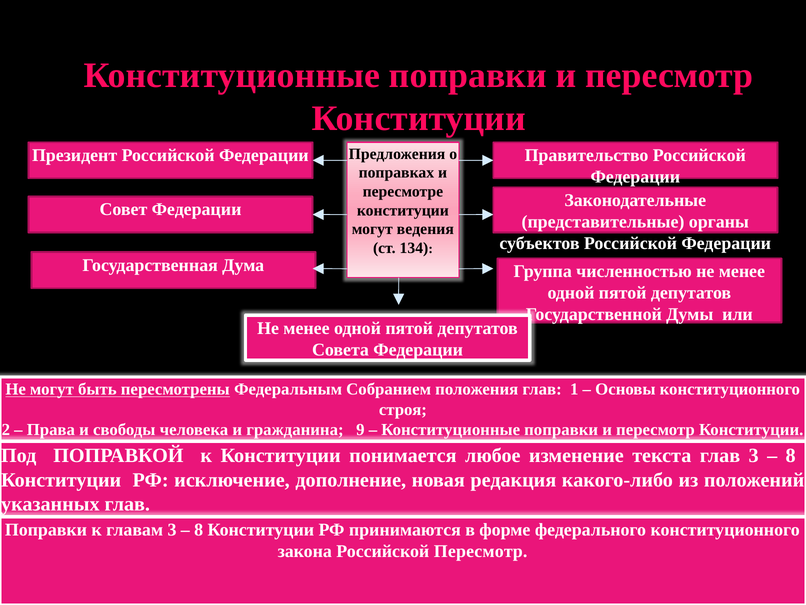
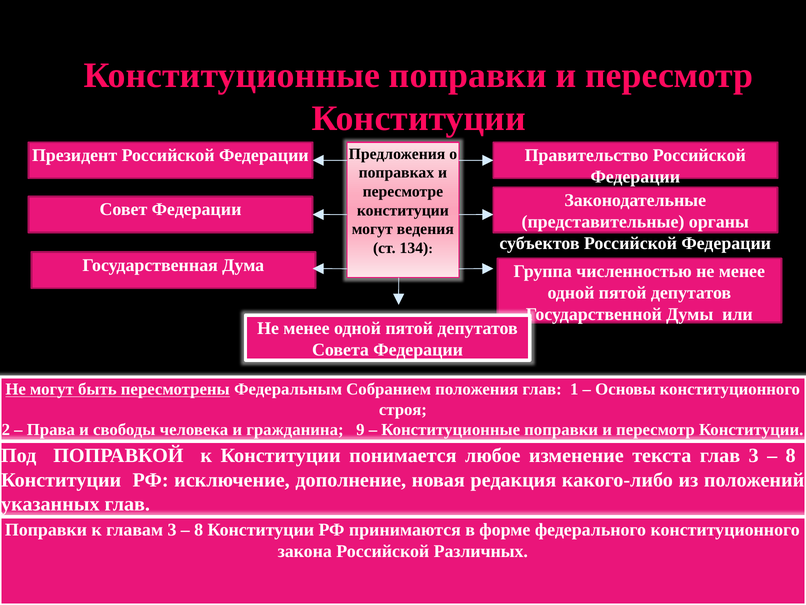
Российской Пересмотр: Пересмотр -> Различных
